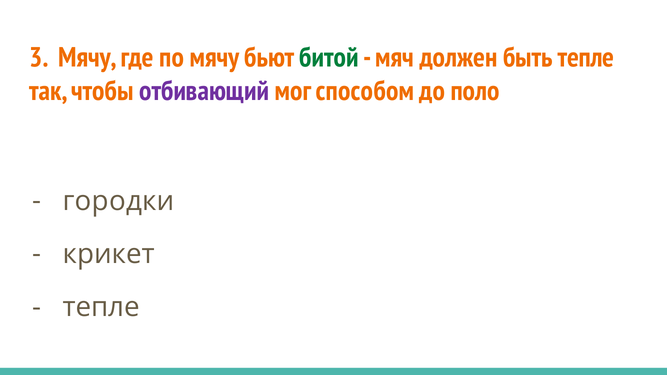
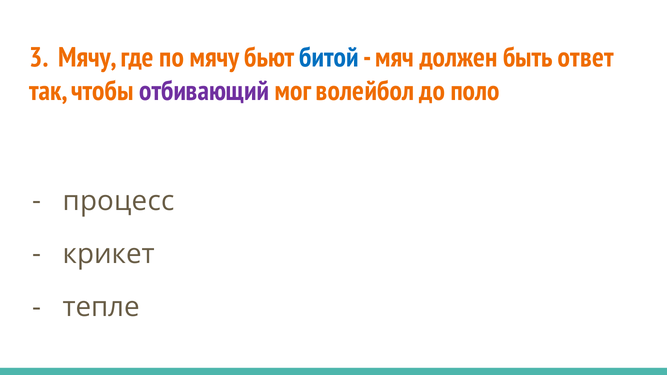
битой colour: green -> blue
быть тепле: тепле -> ответ
способом: способом -> волейбол
городки: городки -> процесс
